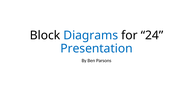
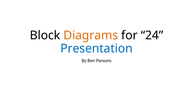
Diagrams colour: blue -> orange
